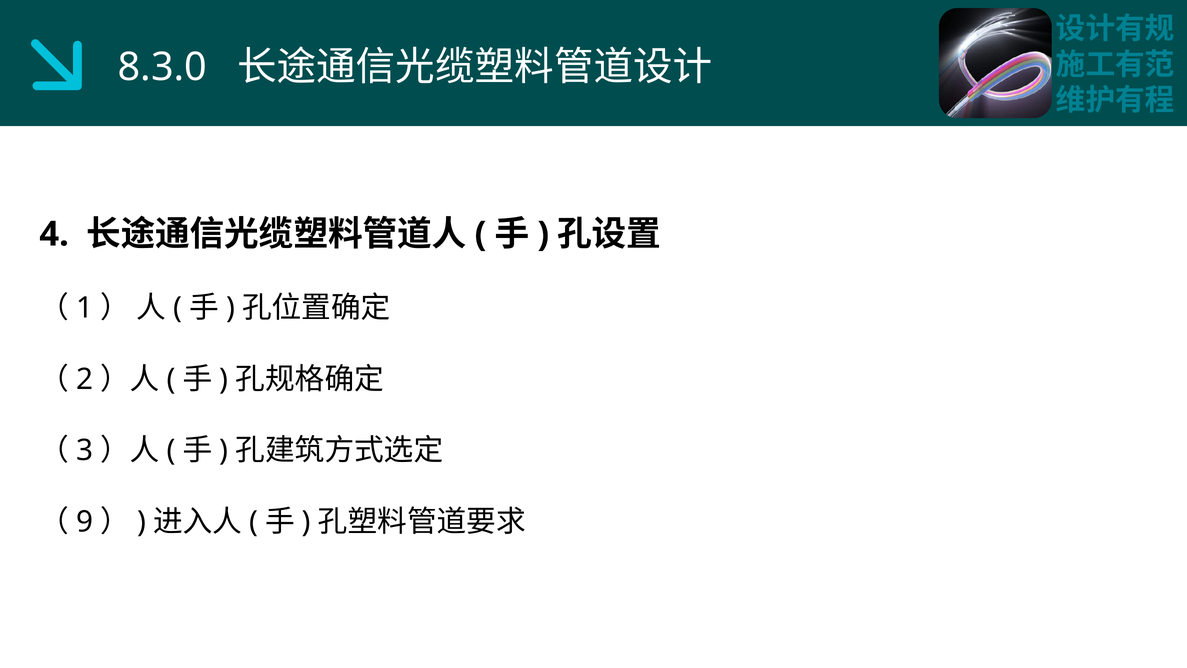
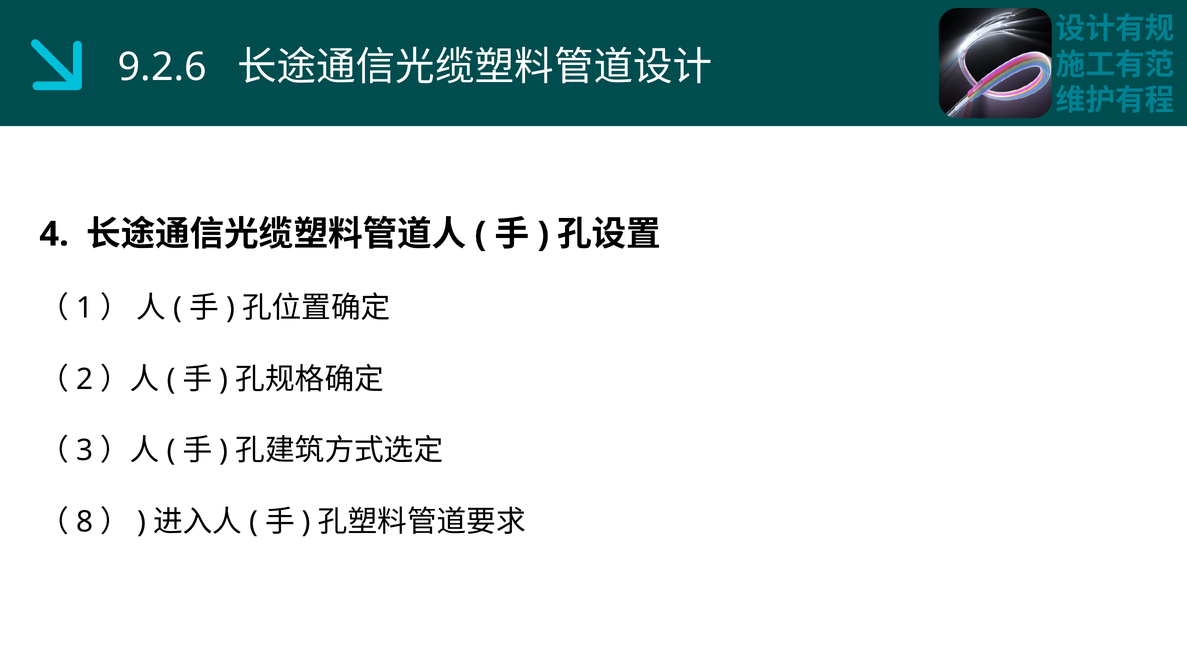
8.3.0: 8.3.0 -> 9.2.6
9: 9 -> 8
